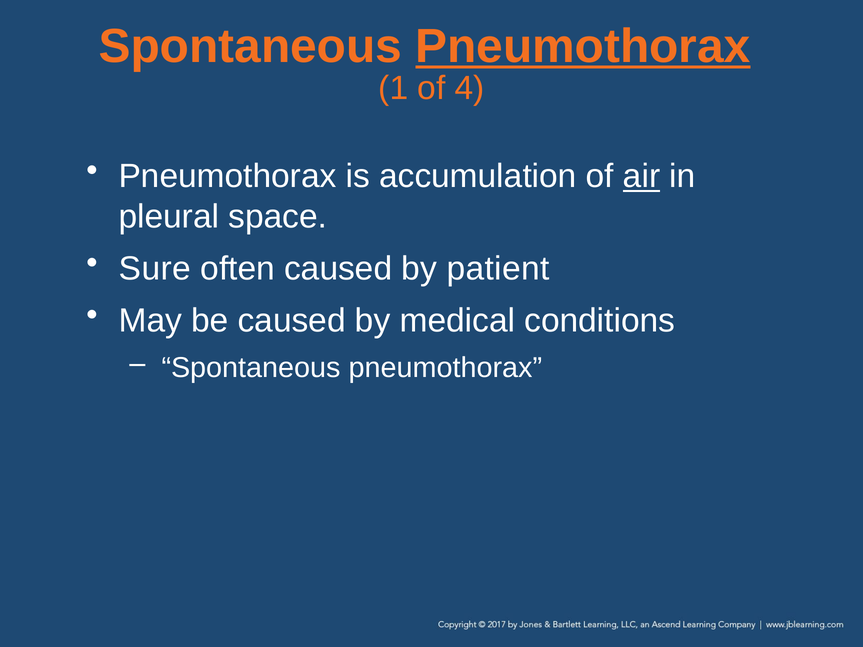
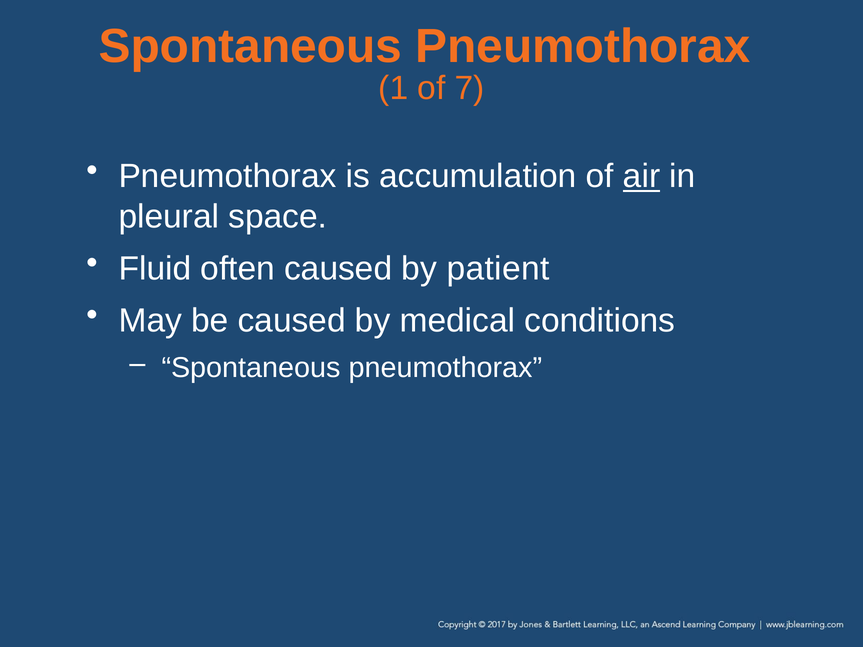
Pneumothorax at (583, 46) underline: present -> none
4: 4 -> 7
Sure: Sure -> Fluid
